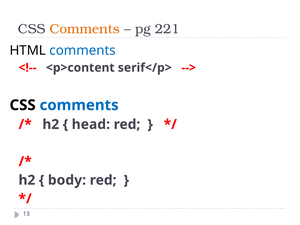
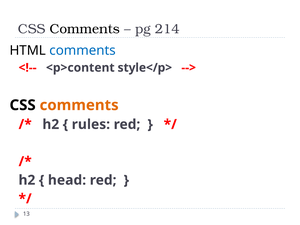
Comments at (85, 29) colour: orange -> black
221: 221 -> 214
serif</p>: serif</p> -> style</p>
comments at (79, 105) colour: blue -> orange
head: head -> rules
body: body -> head
